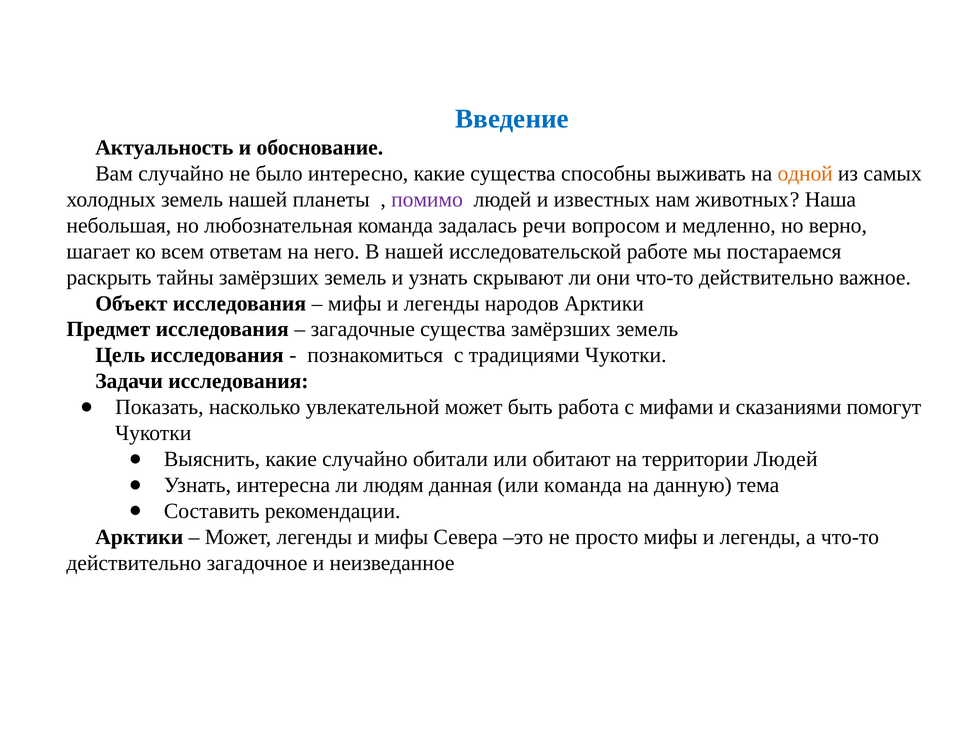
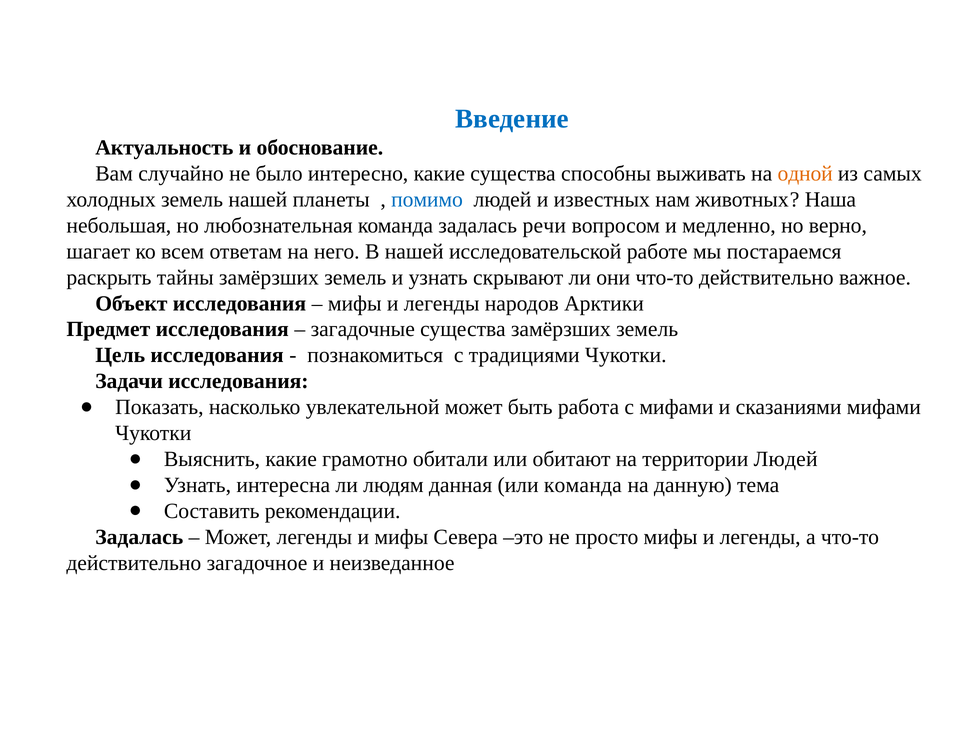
помимо colour: purple -> blue
сказаниями помогут: помогут -> мифами
какие случайно: случайно -> грамотно
Арктики at (139, 537): Арктики -> Задалась
